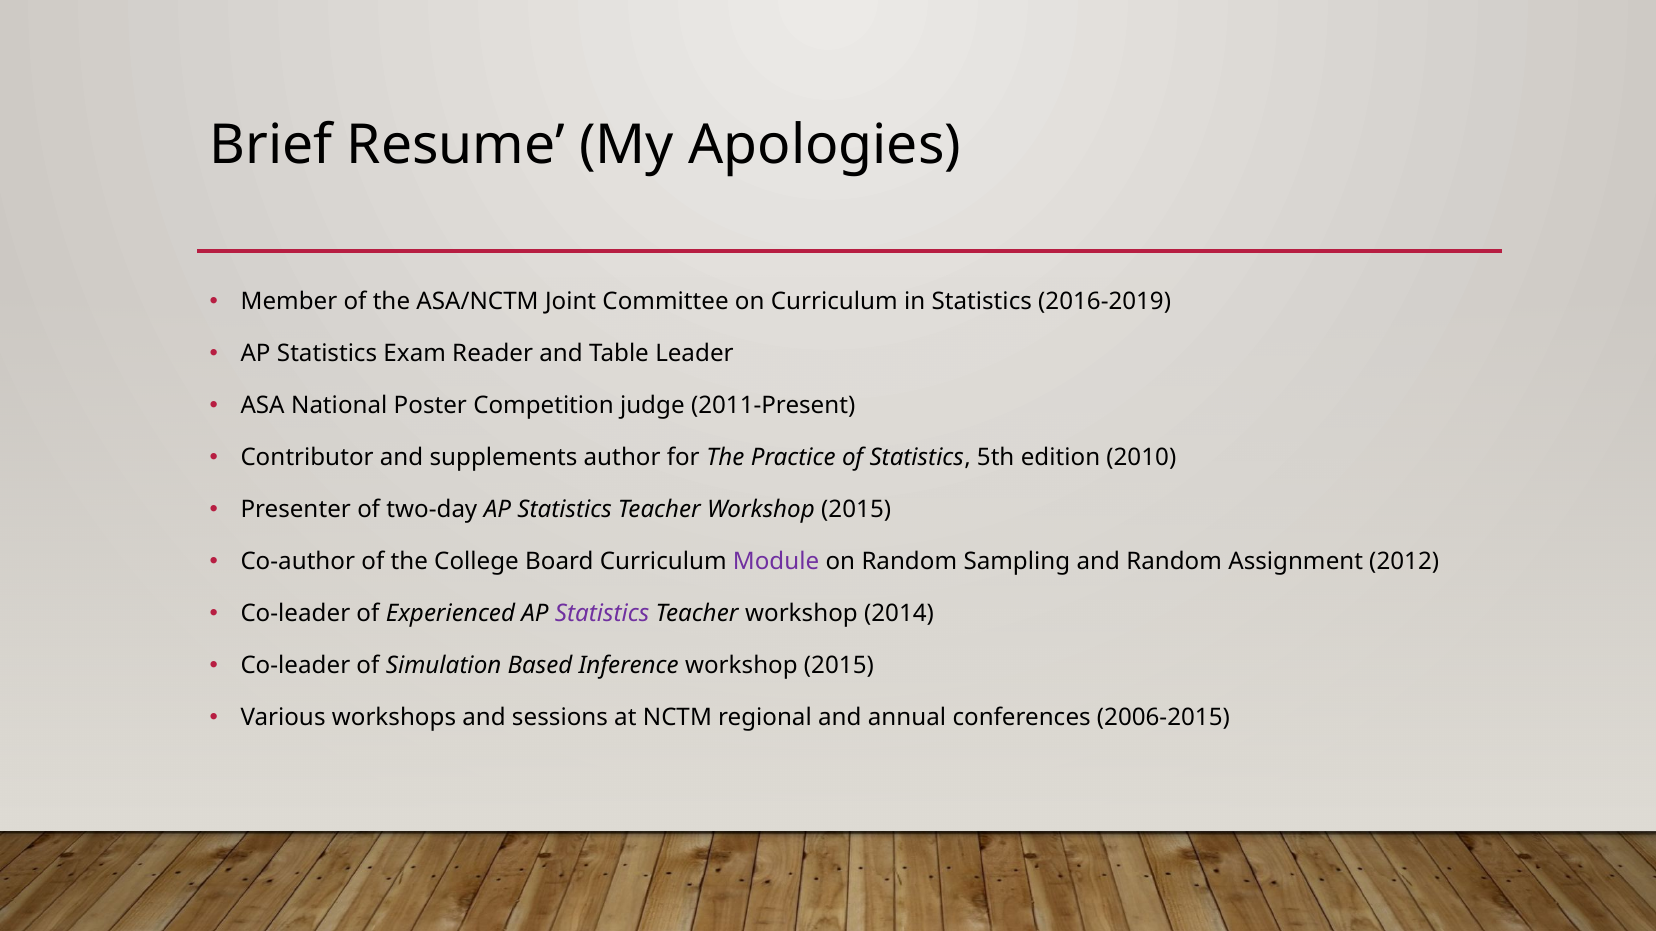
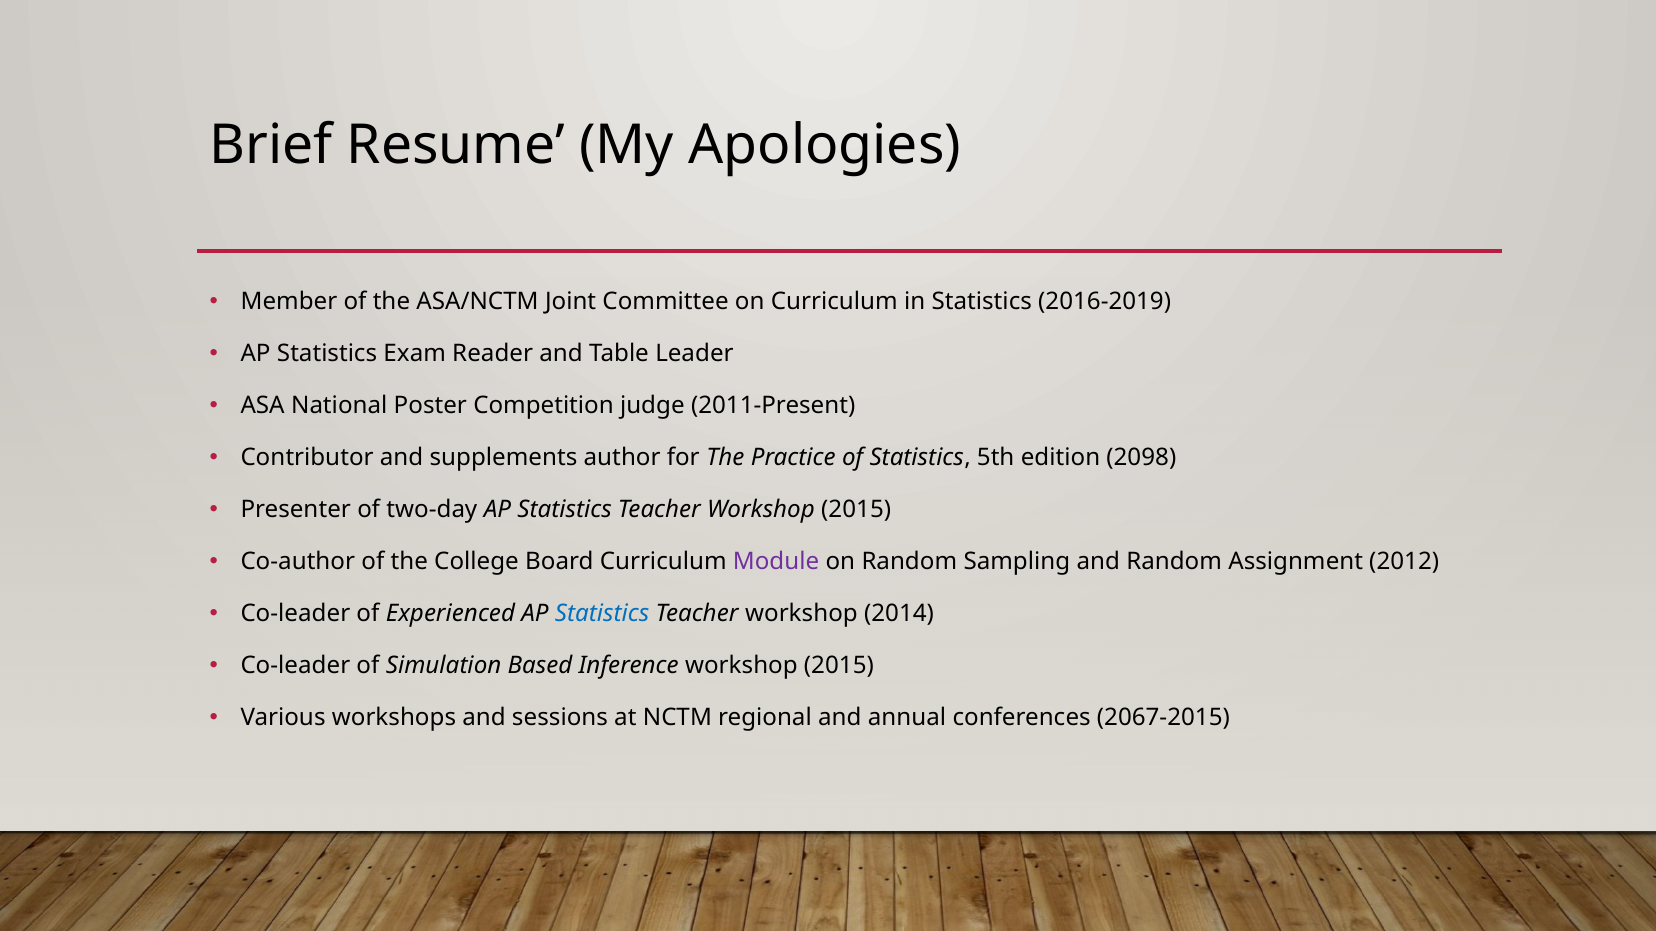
2010: 2010 -> 2098
Statistics at (602, 614) colour: purple -> blue
2006-2015: 2006-2015 -> 2067-2015
